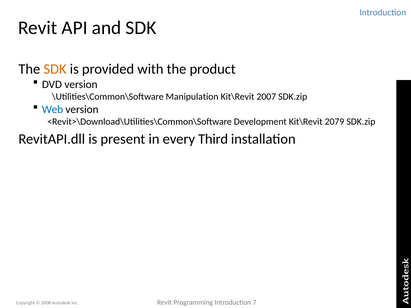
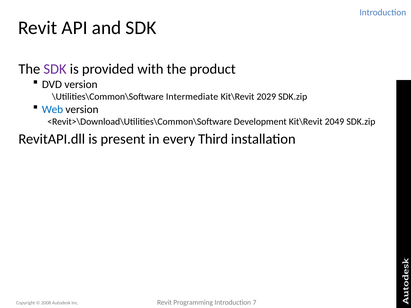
SDK at (55, 69) colour: orange -> purple
Manipulation: Manipulation -> Intermediate
2007: 2007 -> 2029
2079: 2079 -> 2049
